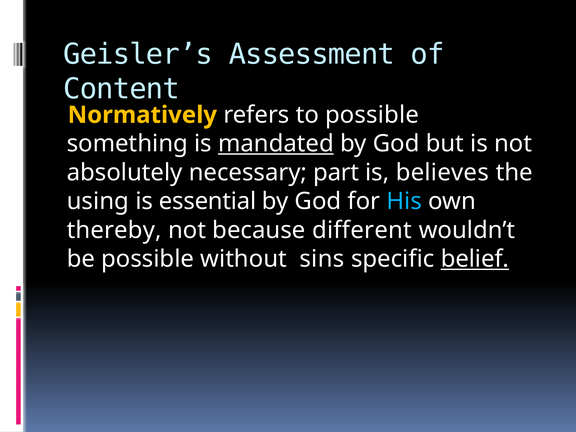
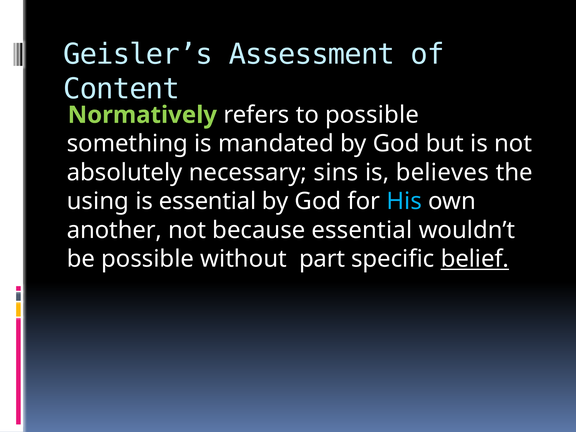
Normatively colour: yellow -> light green
mandated underline: present -> none
part: part -> sins
thereby: thereby -> another
because different: different -> essential
sins: sins -> part
